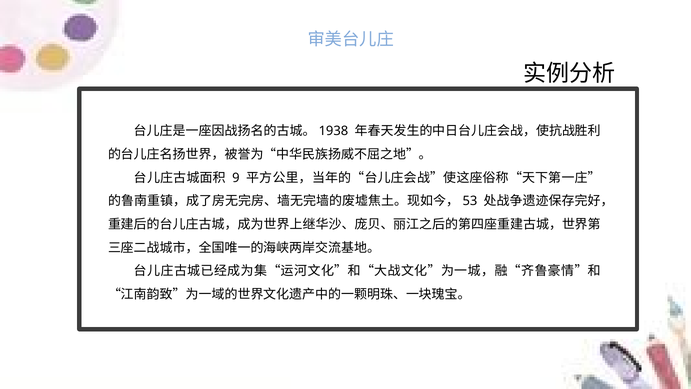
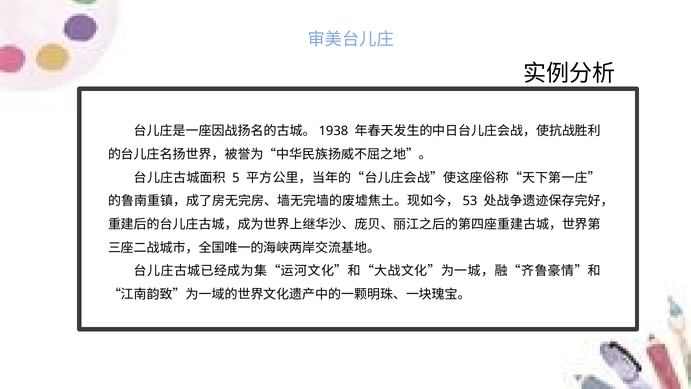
9: 9 -> 5
